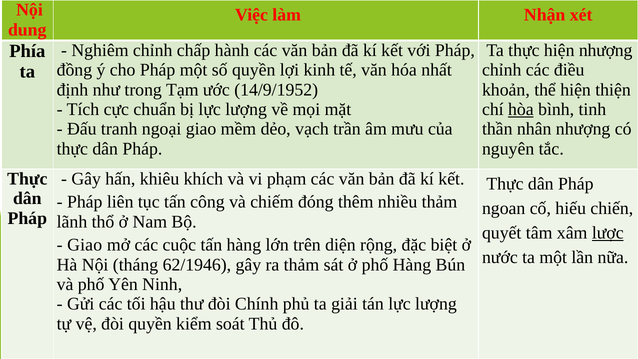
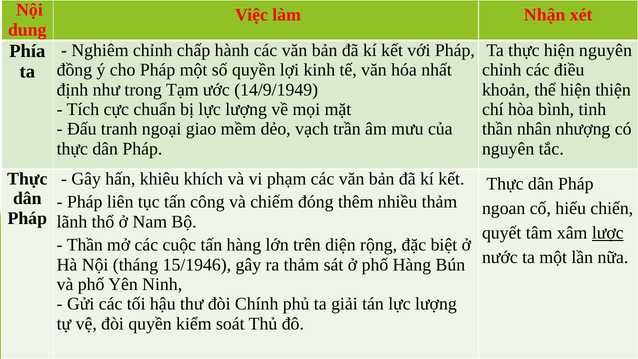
hiện nhượng: nhượng -> nguyên
14/9/1952: 14/9/1952 -> 14/9/1949
hòa underline: present -> none
Giao at (85, 245): Giao -> Thần
62/1946: 62/1946 -> 15/1946
